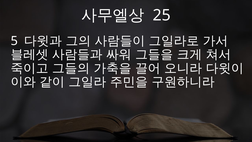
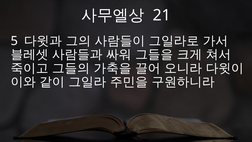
25: 25 -> 21
